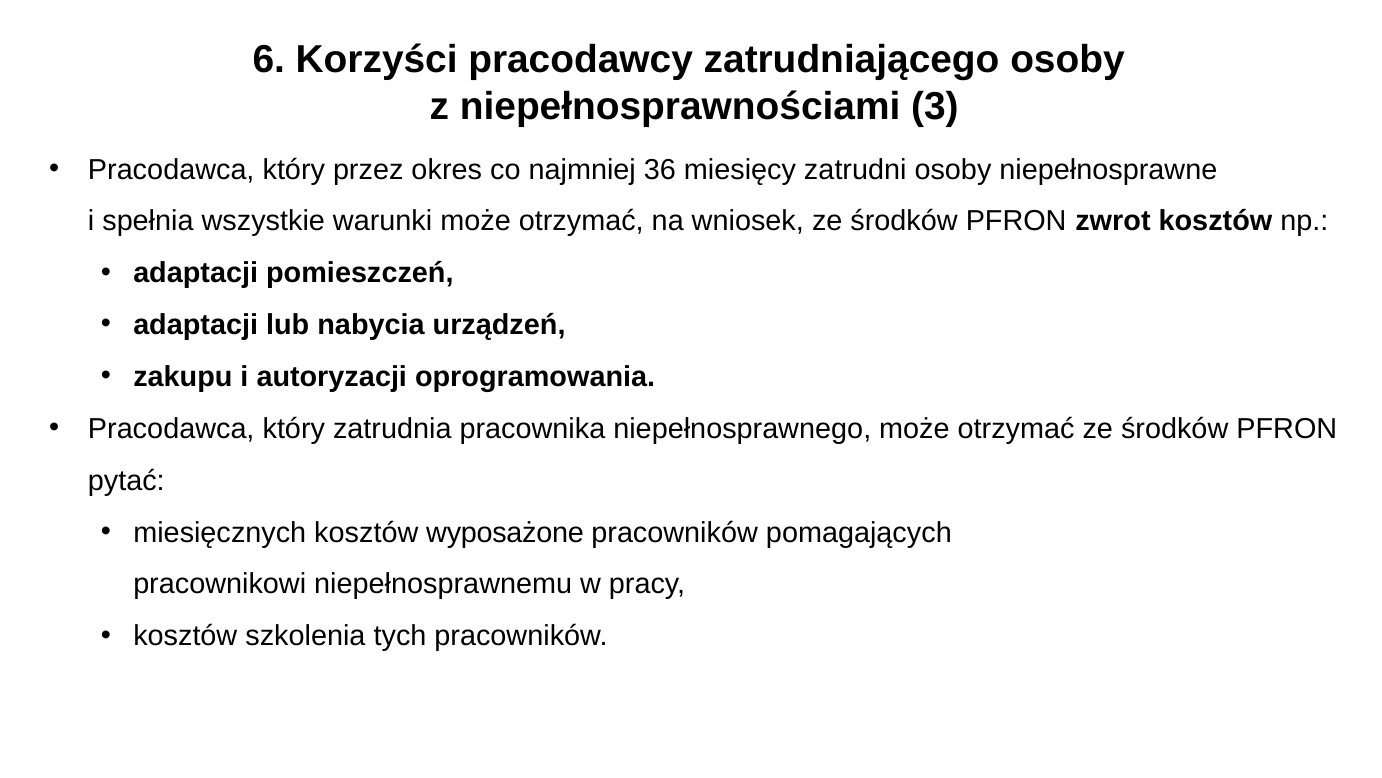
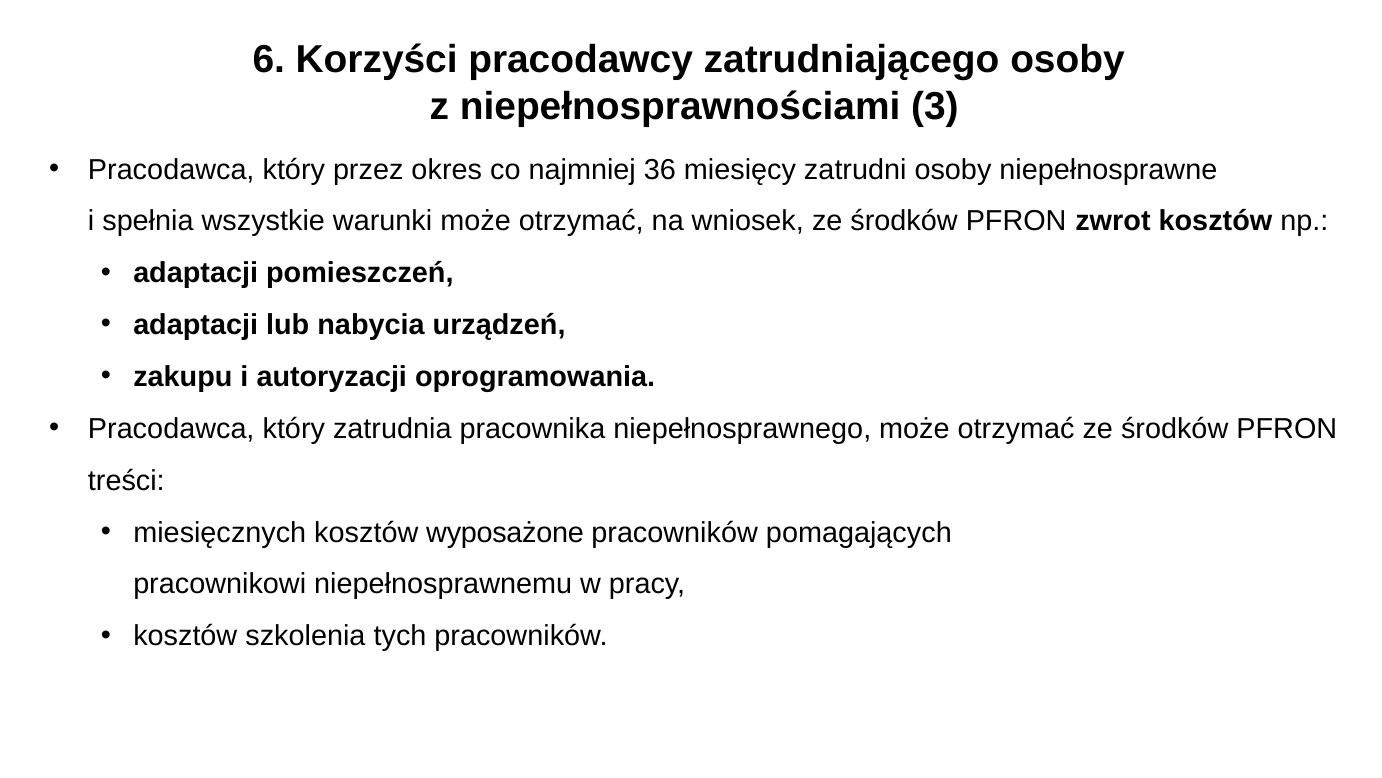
pytać: pytać -> treści
